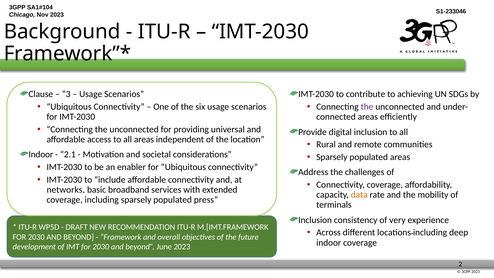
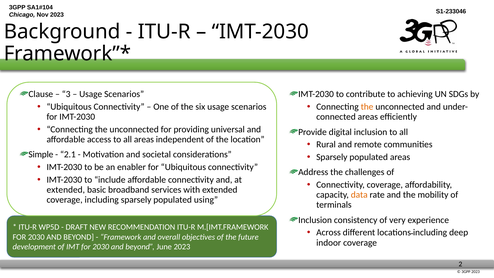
the at (367, 107) colour: purple -> orange
Indoor at (41, 154): Indoor -> Simple
networks at (66, 190): networks -> extended
press: press -> using
